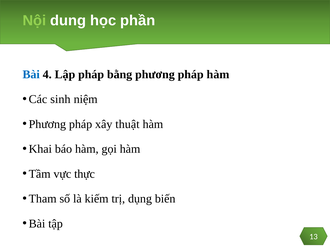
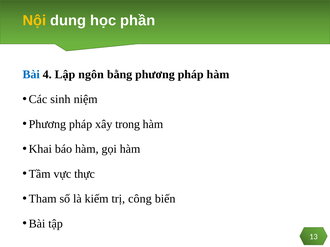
Nội colour: light green -> yellow
Lập pháp: pháp -> ngôn
thuật: thuật -> trong
dụng: dụng -> công
